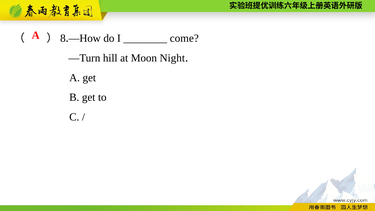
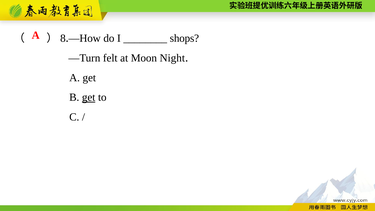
come: come -> shops
hill: hill -> felt
get at (89, 97) underline: none -> present
